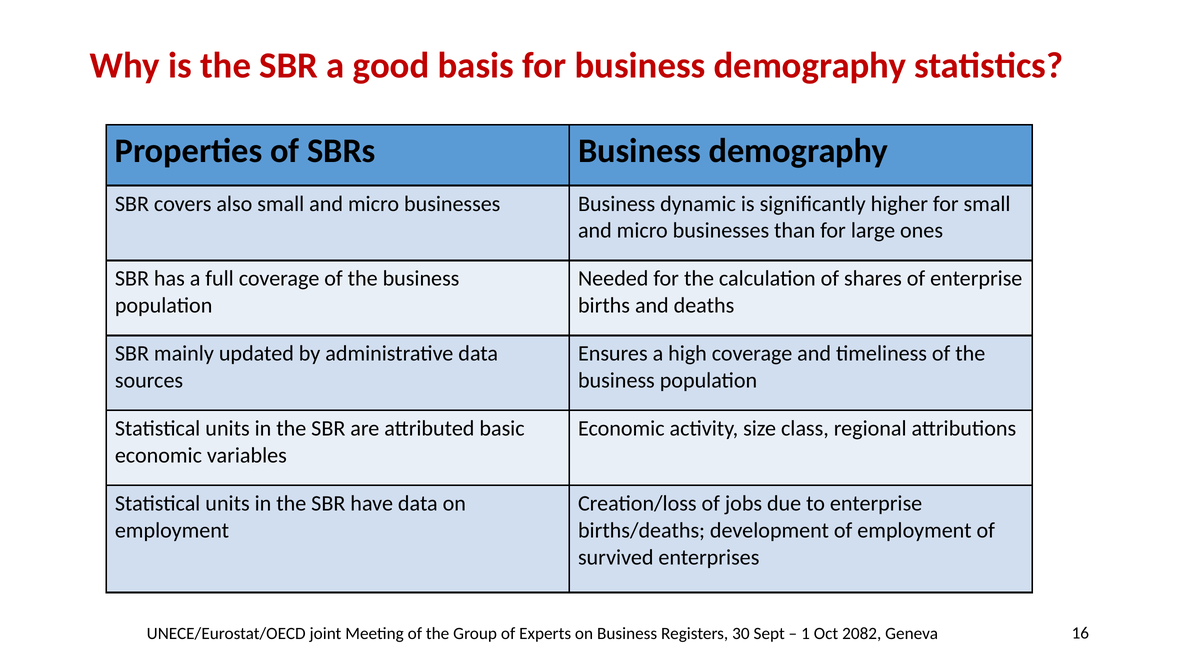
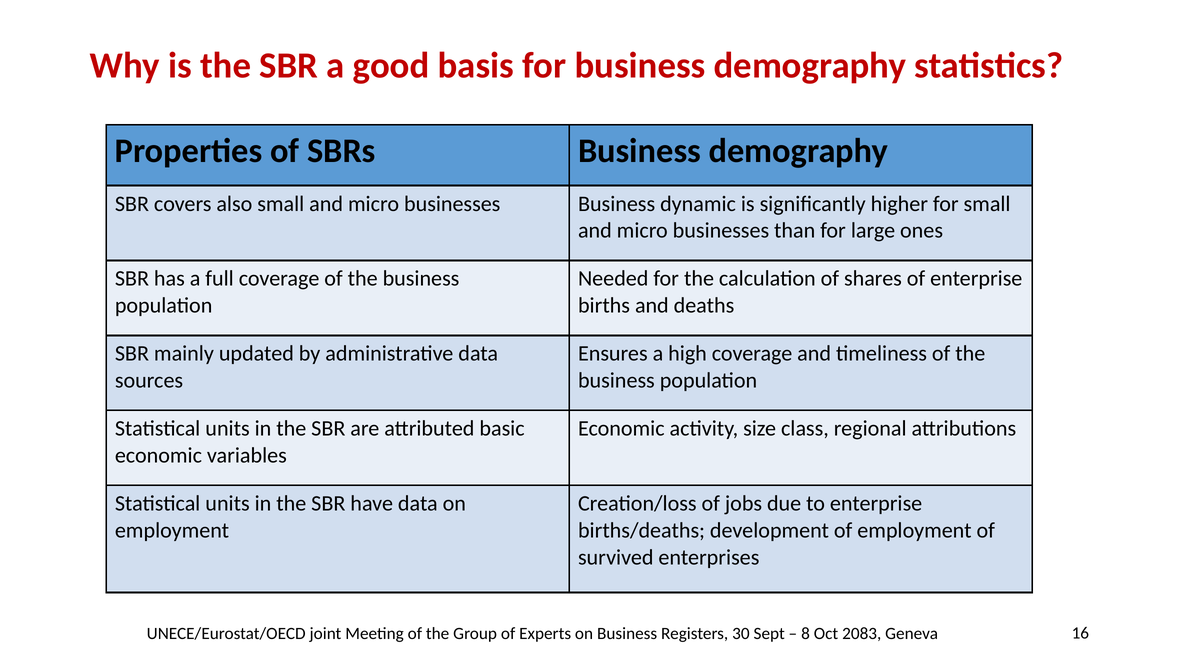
1: 1 -> 8
2082: 2082 -> 2083
